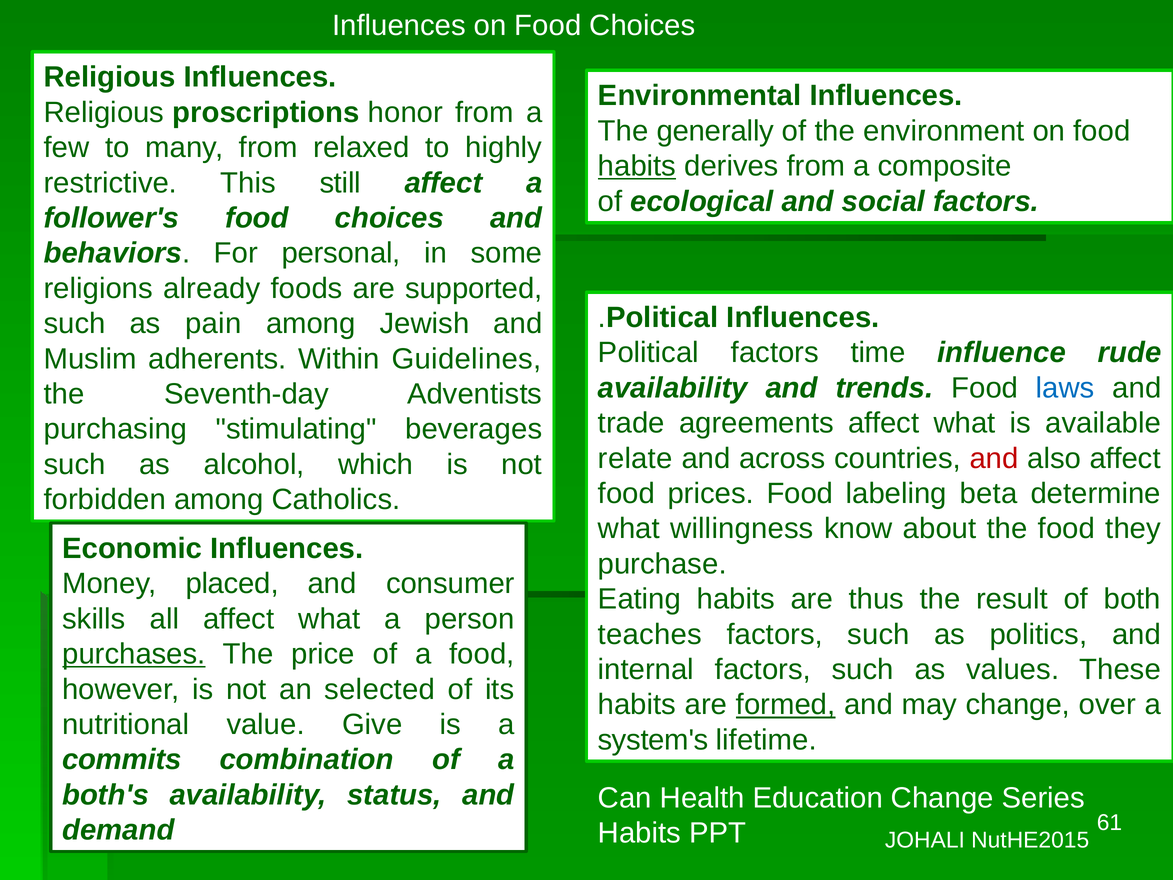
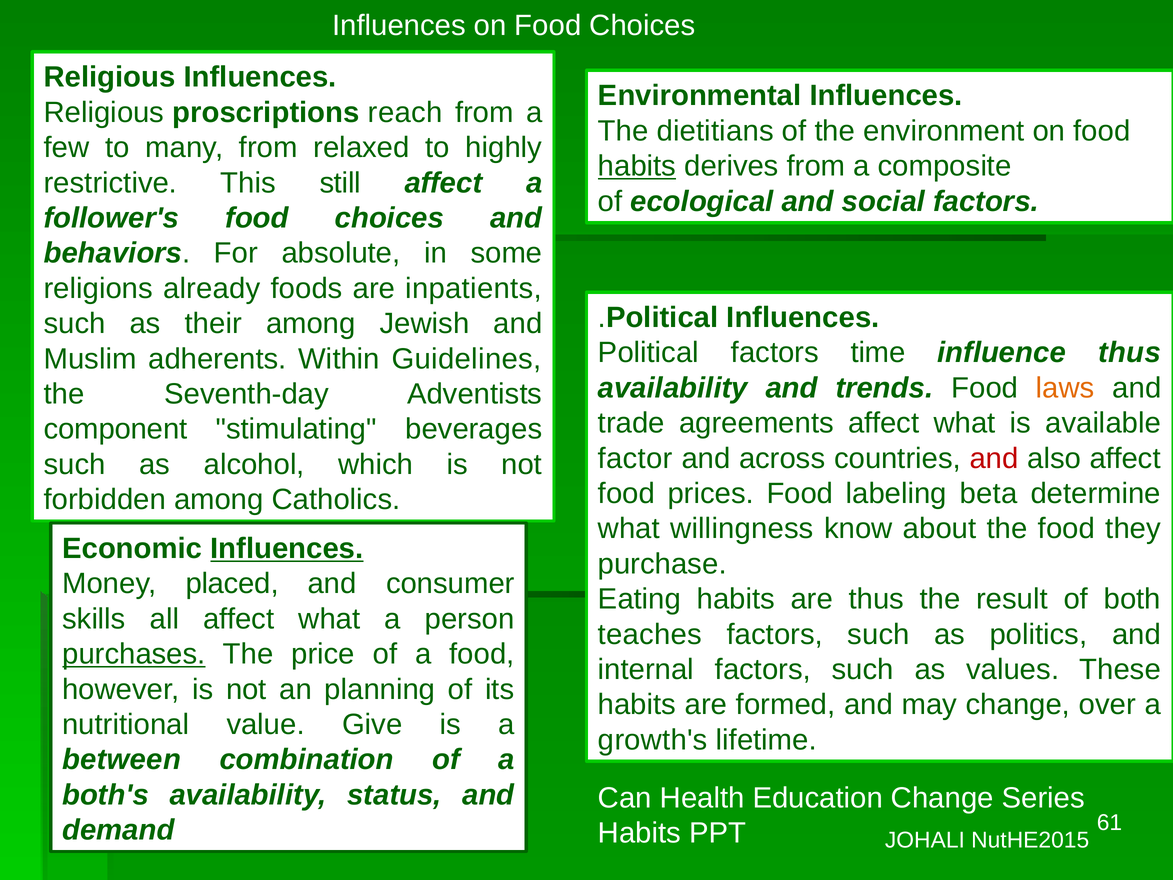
honor: honor -> reach
generally: generally -> dietitians
personal: personal -> absolute
supported: supported -> inpatients
pain: pain -> their
influence rude: rude -> thus
laws colour: blue -> orange
purchasing: purchasing -> component
relate: relate -> factor
Influences at (287, 548) underline: none -> present
selected: selected -> planning
formed underline: present -> none
system's: system's -> growth's
commits: commits -> between
